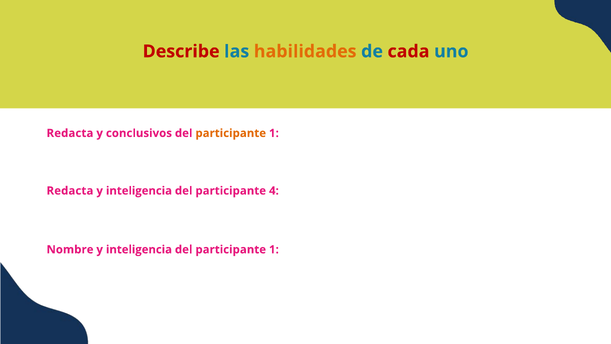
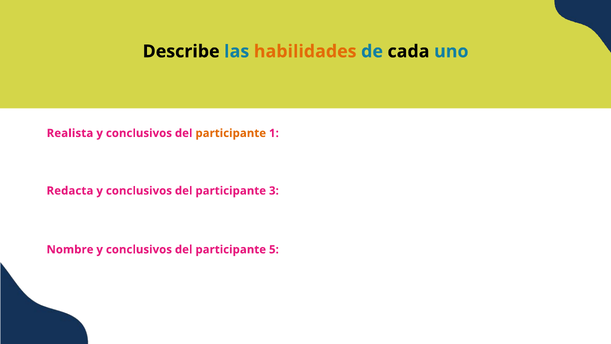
Describe colour: red -> black
cada colour: red -> black
Redacta at (70, 133): Redacta -> Realista
inteligencia at (139, 191): inteligencia -> conclusivos
4: 4 -> 3
Nombre y inteligencia: inteligencia -> conclusivos
1 at (274, 249): 1 -> 5
